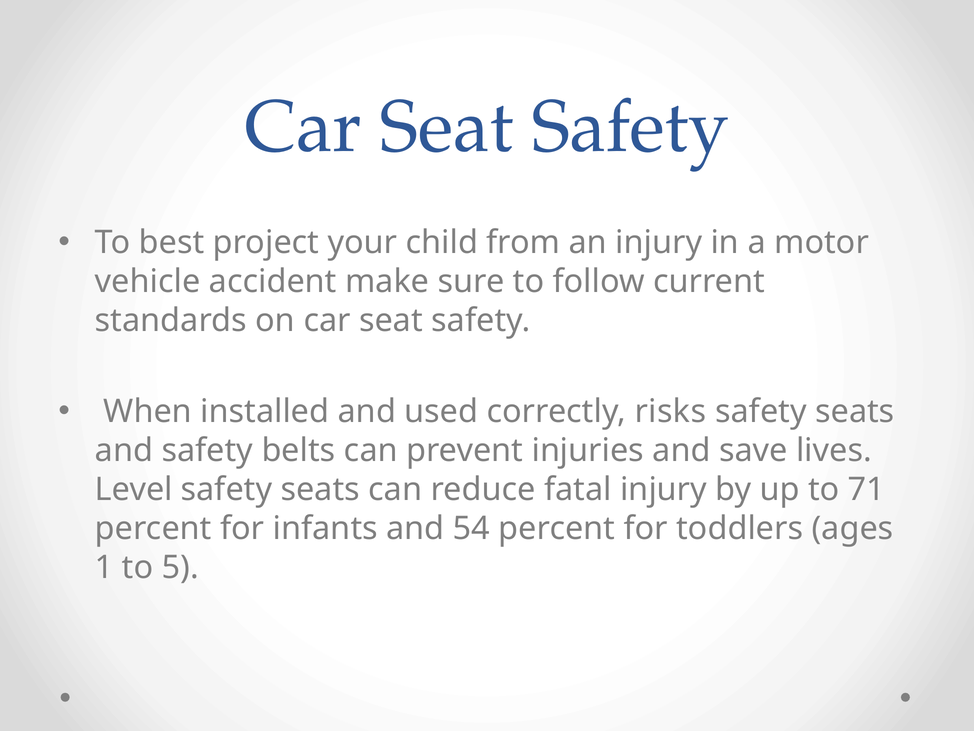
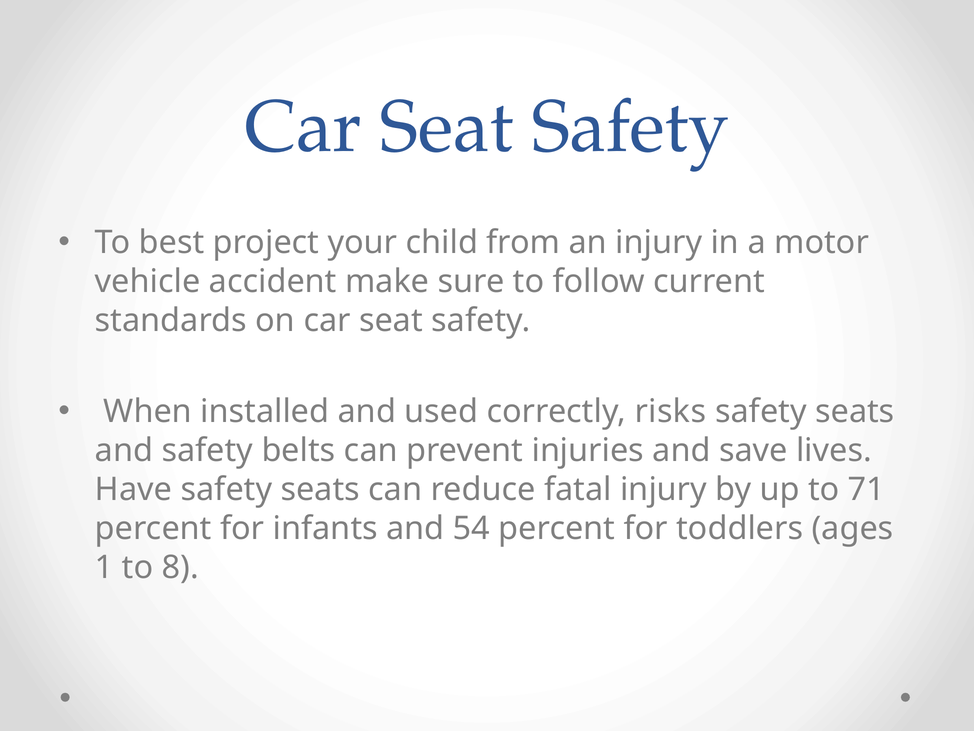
Level: Level -> Have
5: 5 -> 8
